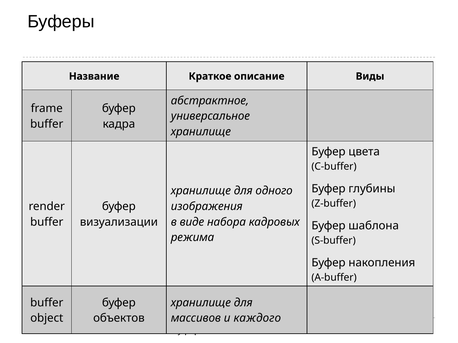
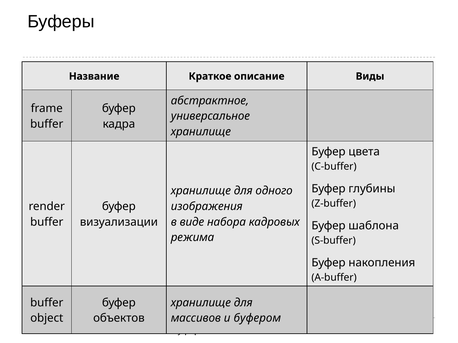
каждого: каждого -> буфером
